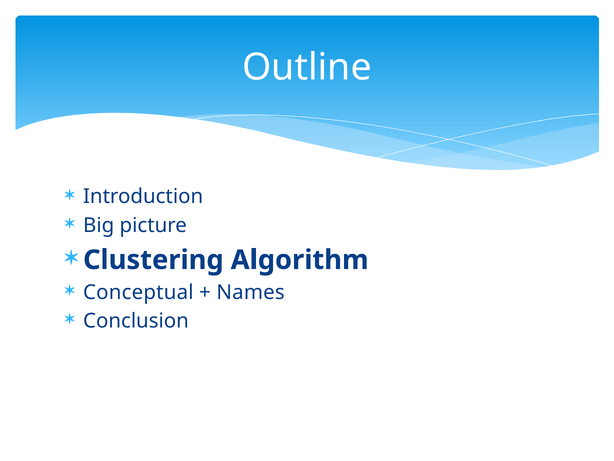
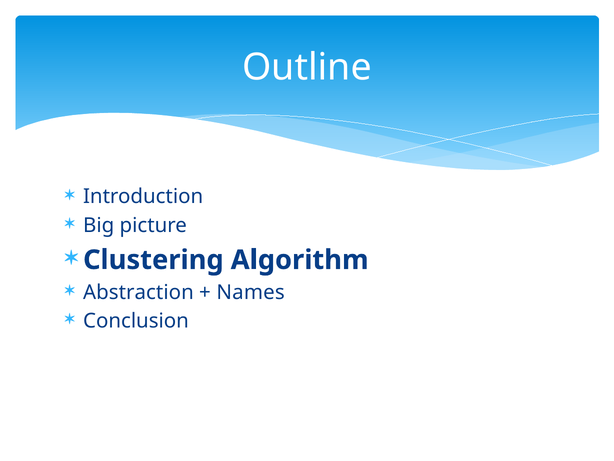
Conceptual: Conceptual -> Abstraction
